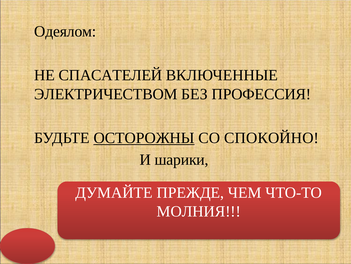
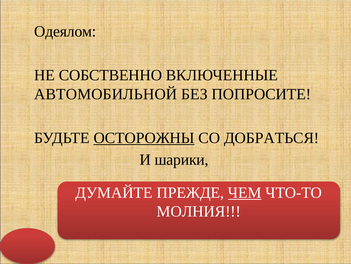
СПАСАТЕЛЕЙ: СПАСАТЕЛЕЙ -> СОБСТВЕННО
ЭЛЕКТРИЧЕСТВОМ: ЭЛЕКТРИЧЕСТВОМ -> АВТОМОБИЛЬНОЙ
ПРОФЕССИЯ: ПРОФЕССИЯ -> ПОПРОСИТЕ
СПОКОЙНО: СПОКОЙНО -> ДОБРАТЬСЯ
ЧЕМ underline: none -> present
